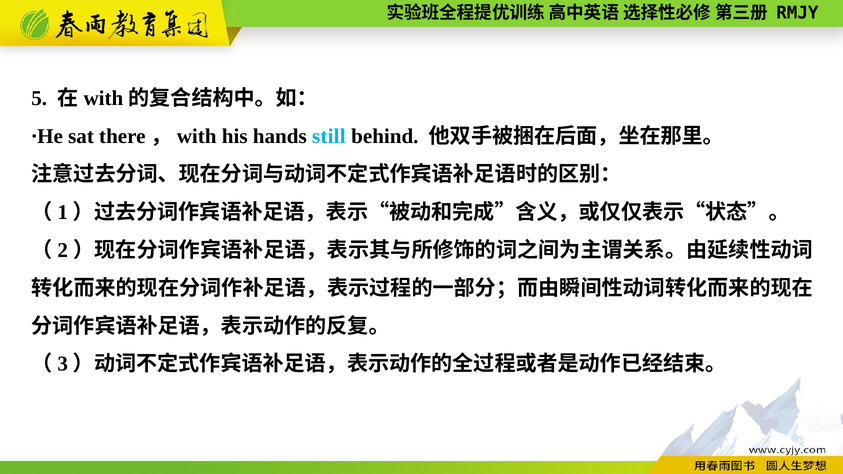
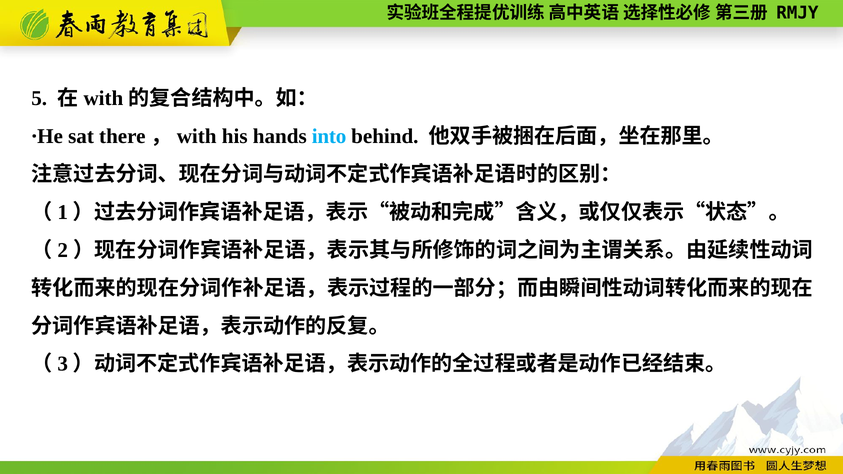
still: still -> into
